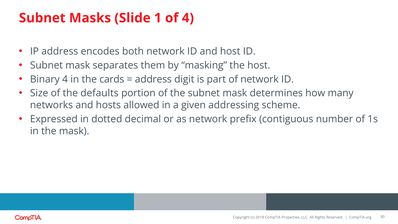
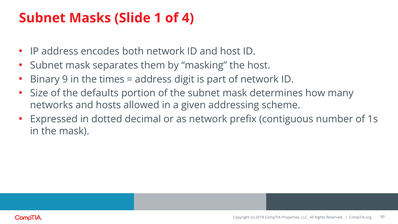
Binary 4: 4 -> 9
cards: cards -> times
